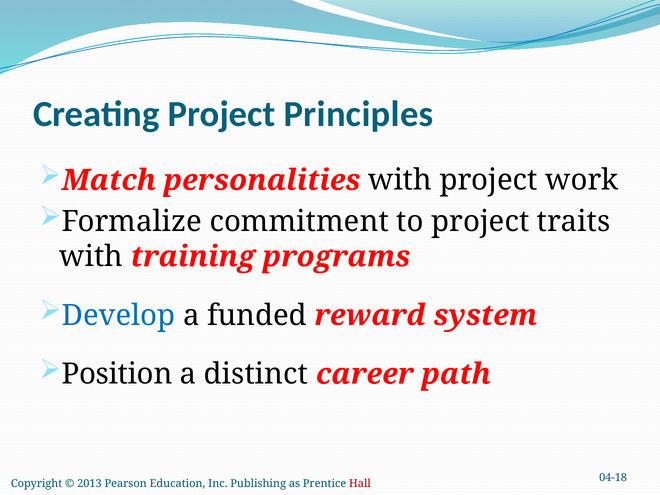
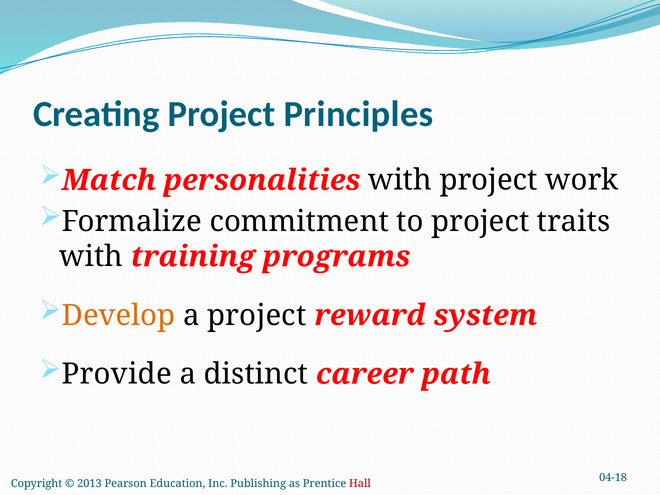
Develop colour: blue -> orange
a funded: funded -> project
Position: Position -> Provide
